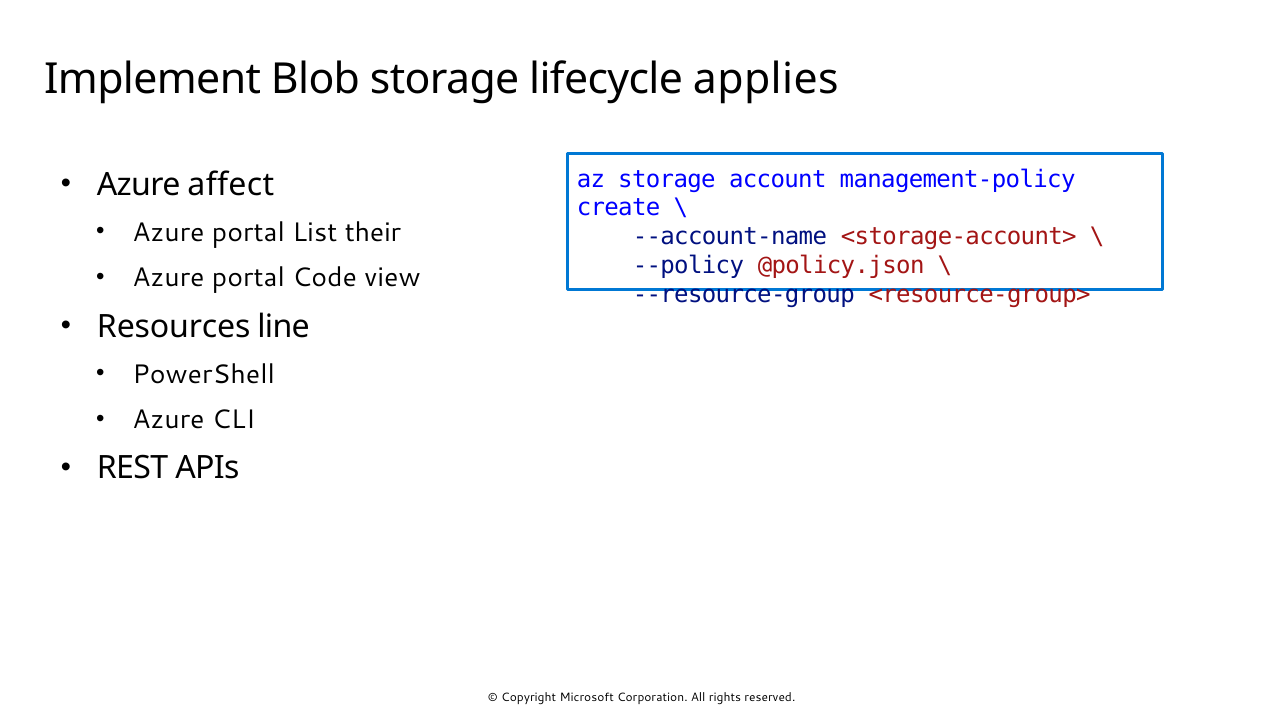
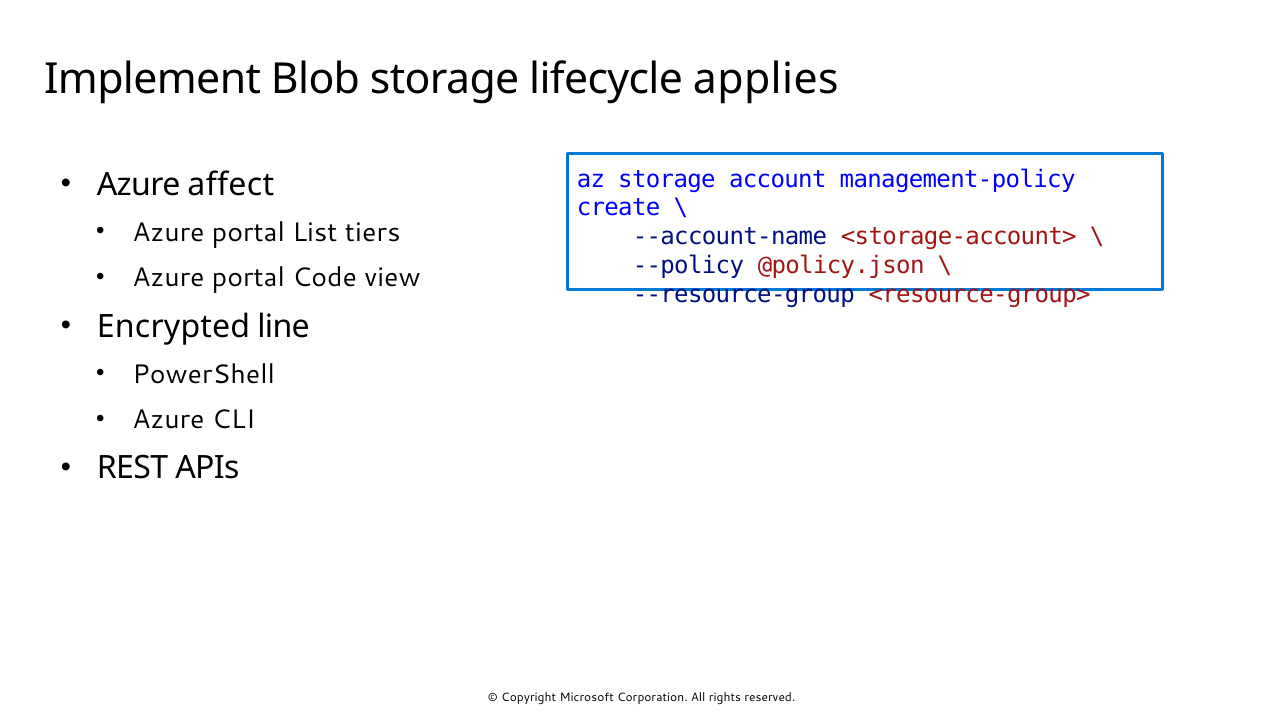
their: their -> tiers
Resources: Resources -> Encrypted
